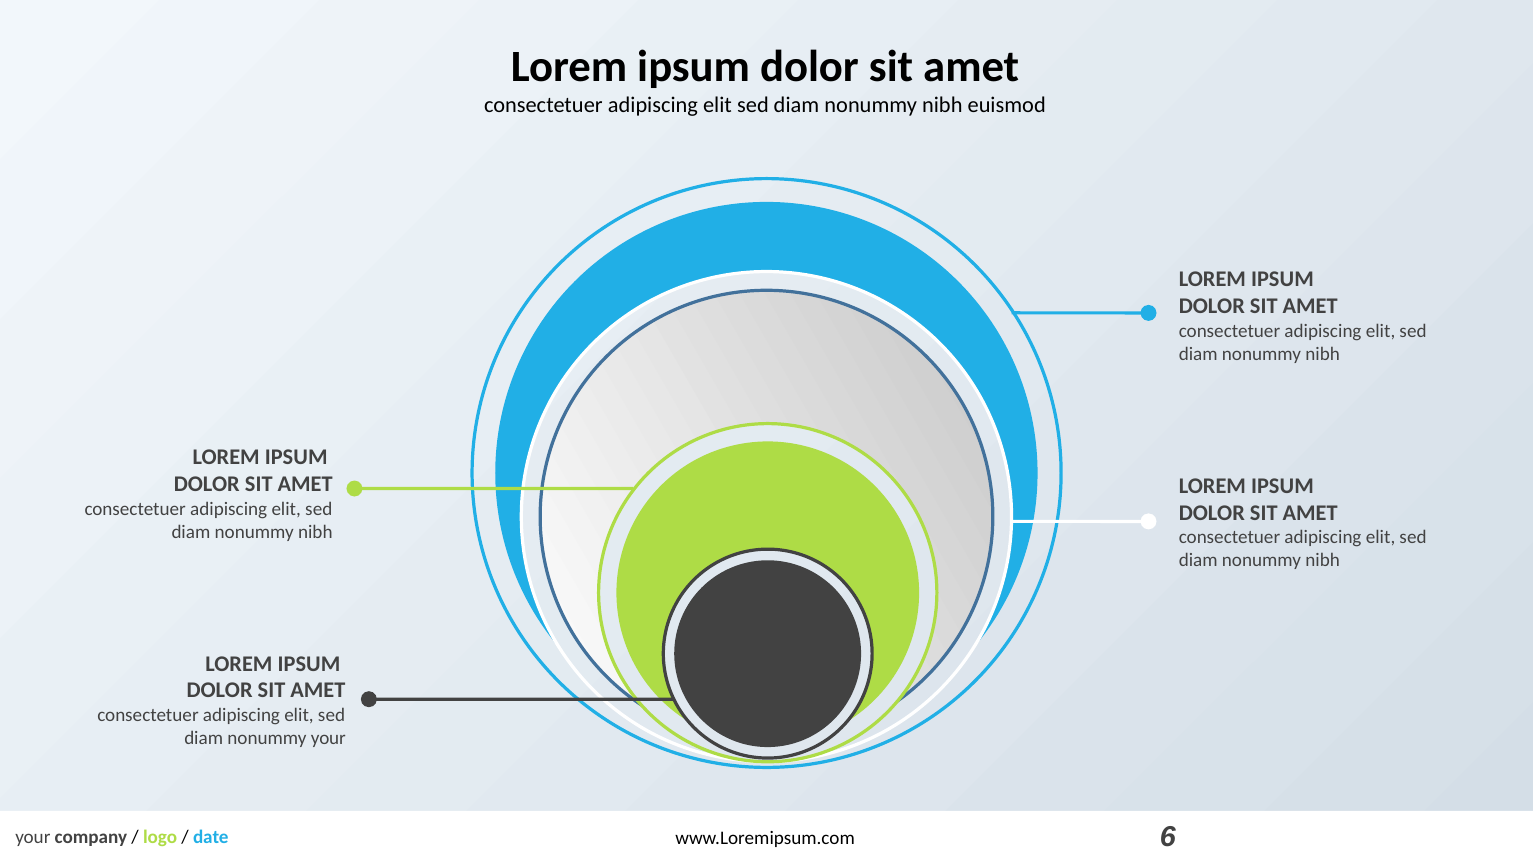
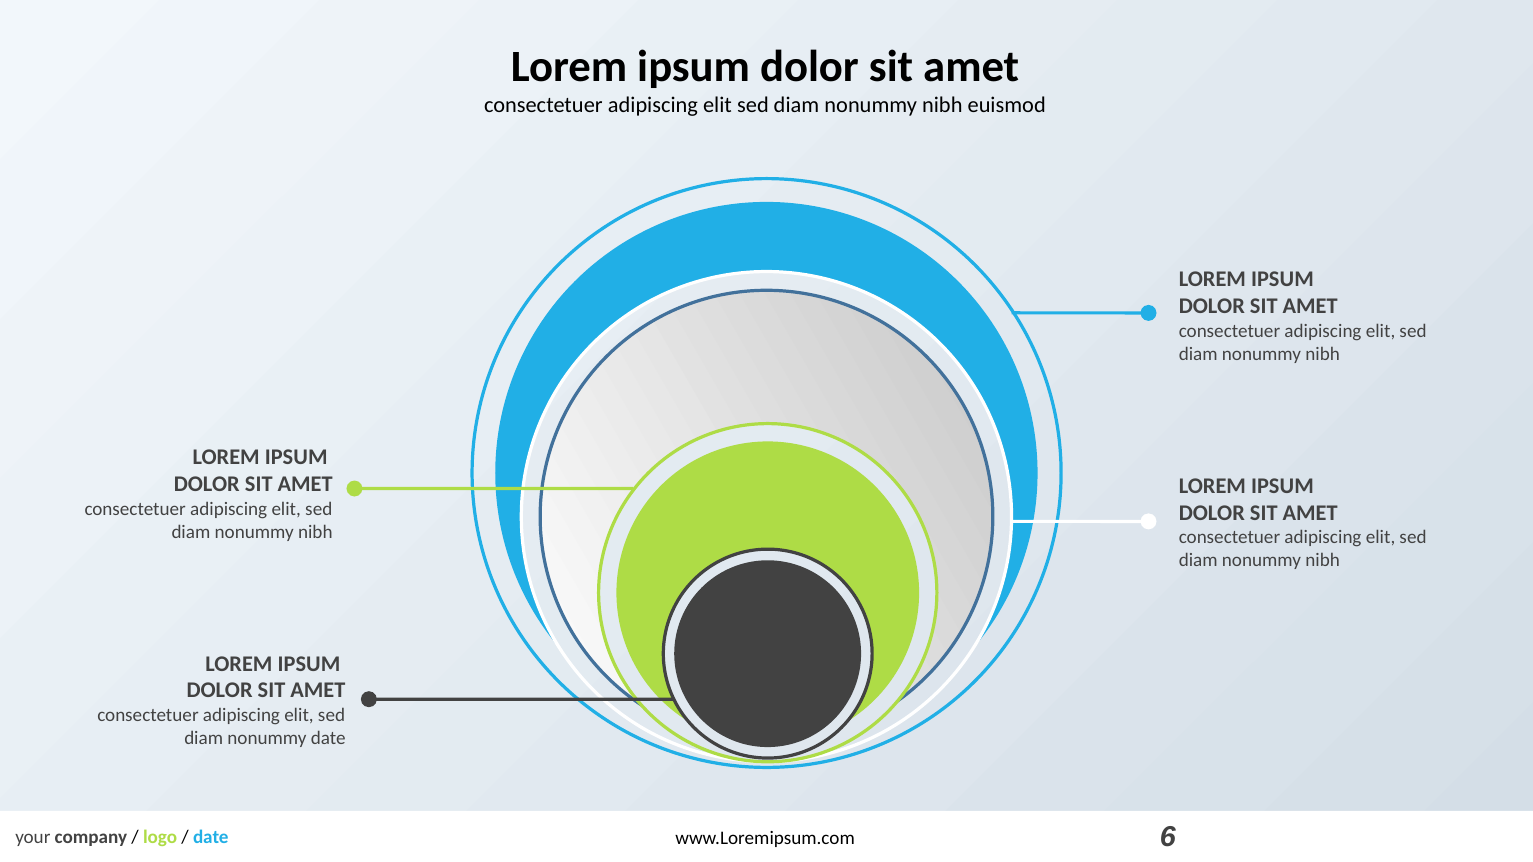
nonummy your: your -> date
